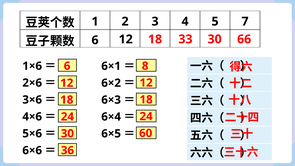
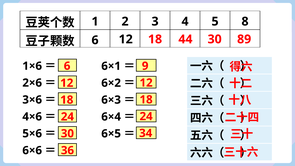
7: 7 -> 8
33: 33 -> 44
66: 66 -> 89
8: 8 -> 9
60: 60 -> 34
